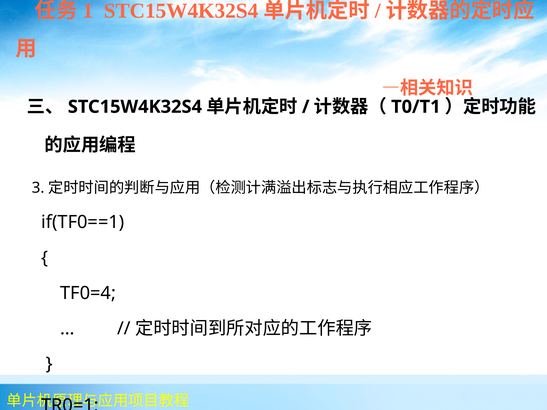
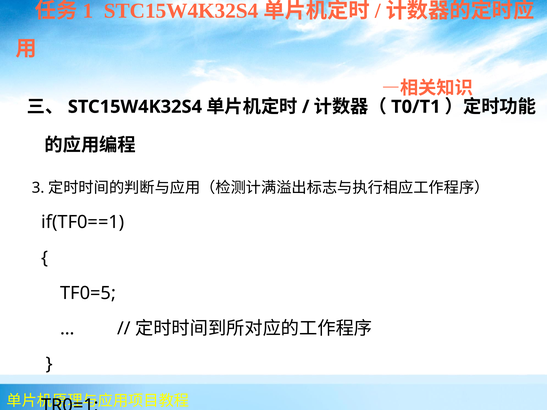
TF0=4: TF0=4 -> TF0=5
